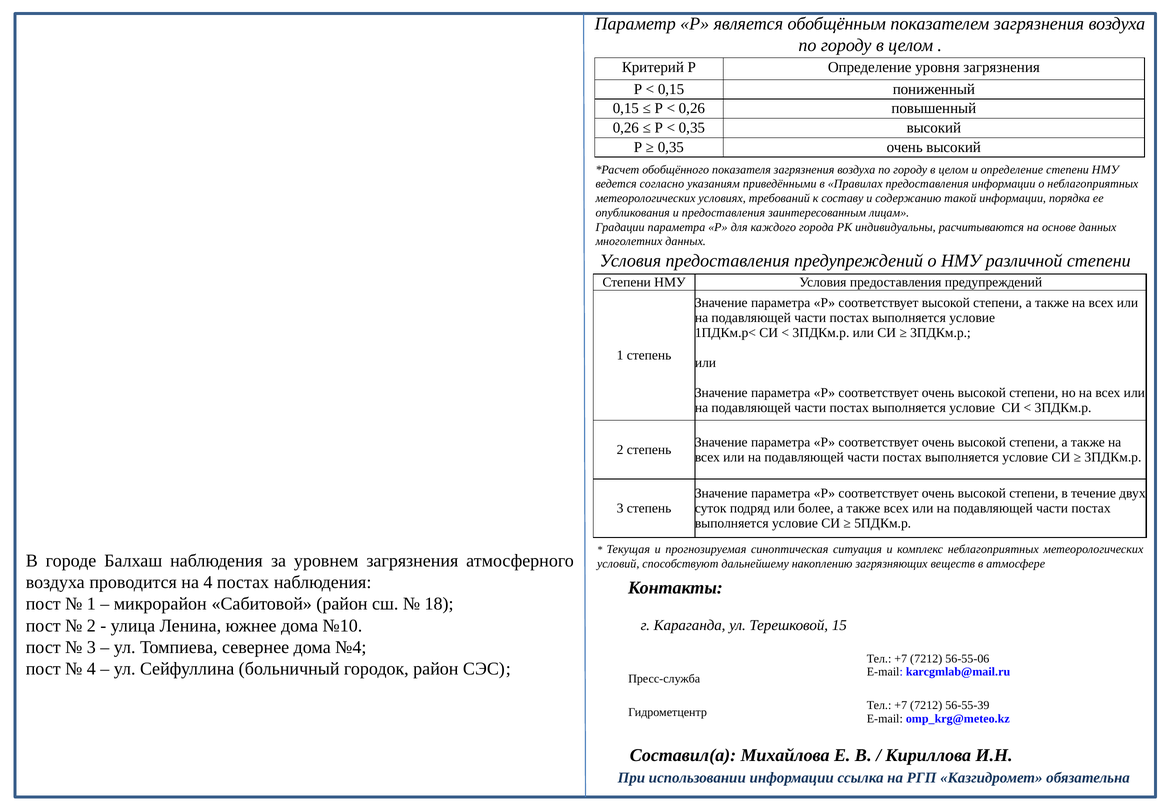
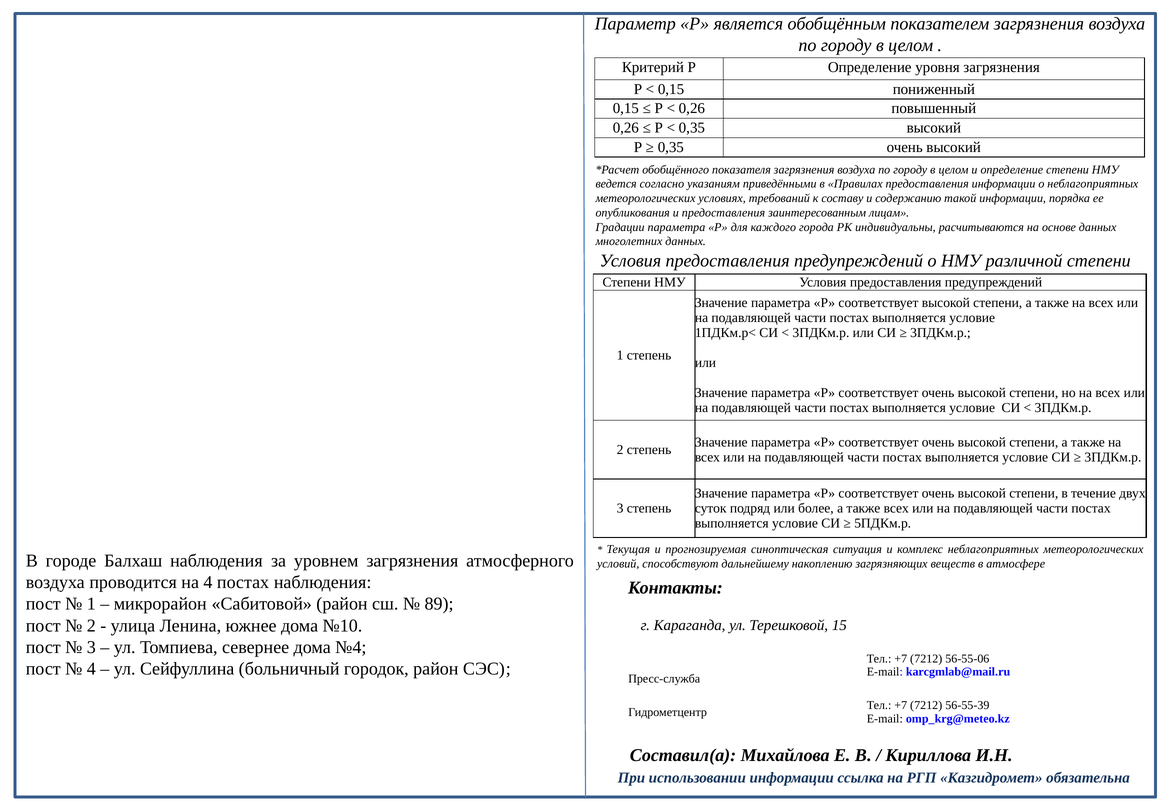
18: 18 -> 89
